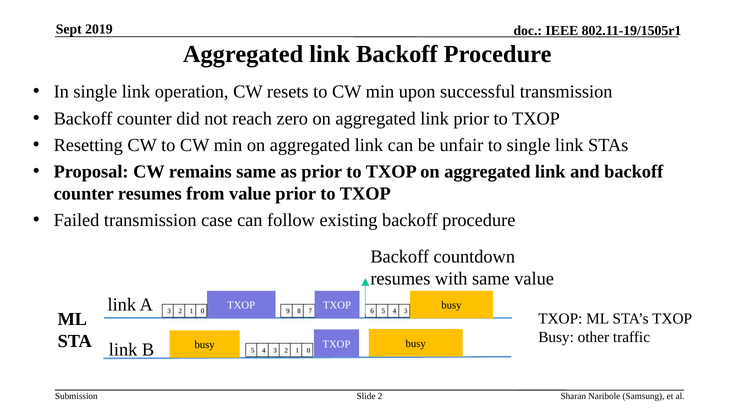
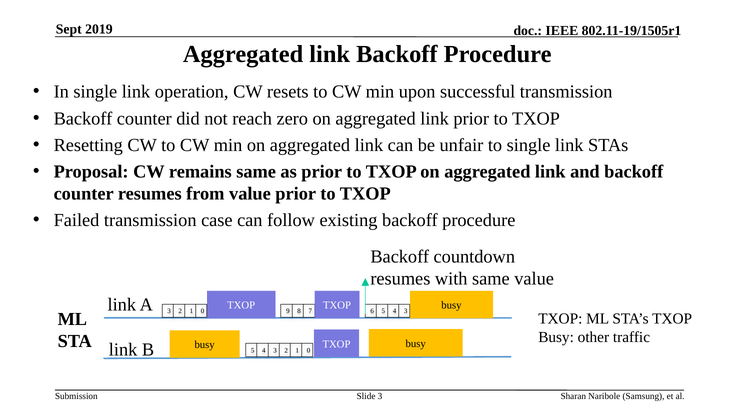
Slide 2: 2 -> 3
